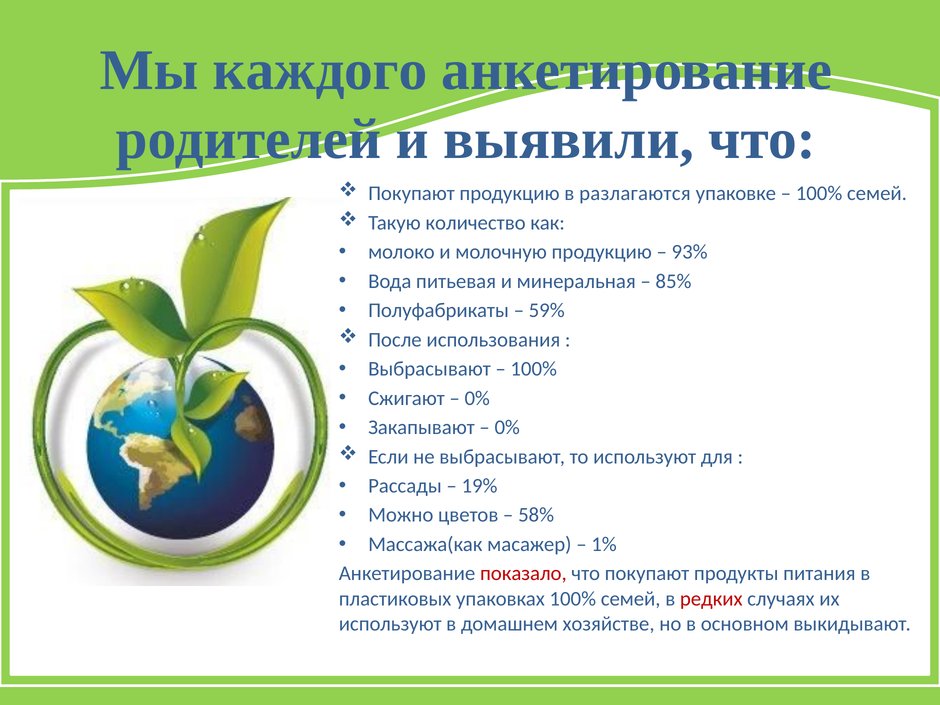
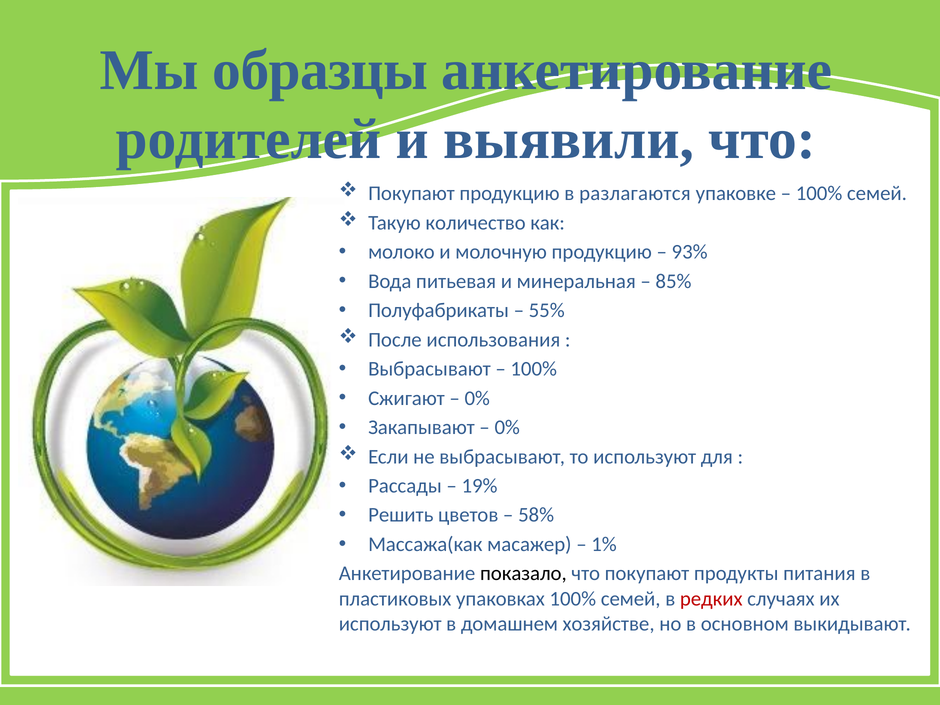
каждого: каждого -> образцы
59%: 59% -> 55%
Можно: Можно -> Решить
показало colour: red -> black
